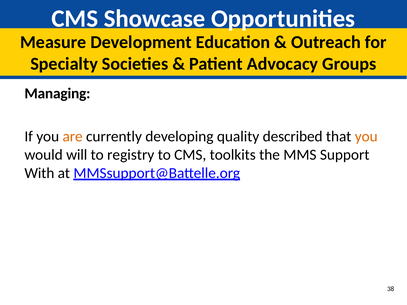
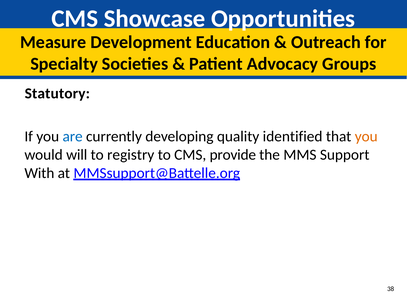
Managing: Managing -> Statutory
are colour: orange -> blue
described: described -> identified
toolkits: toolkits -> provide
